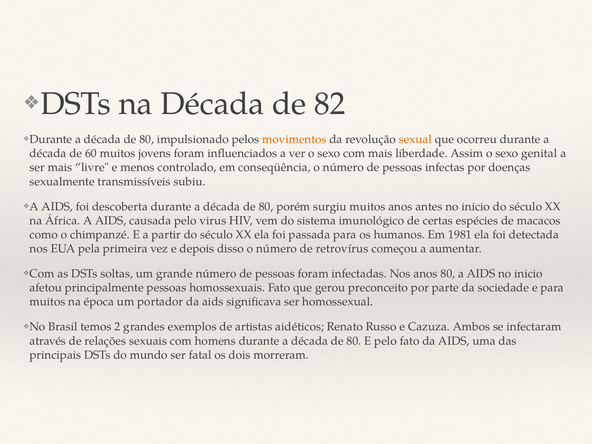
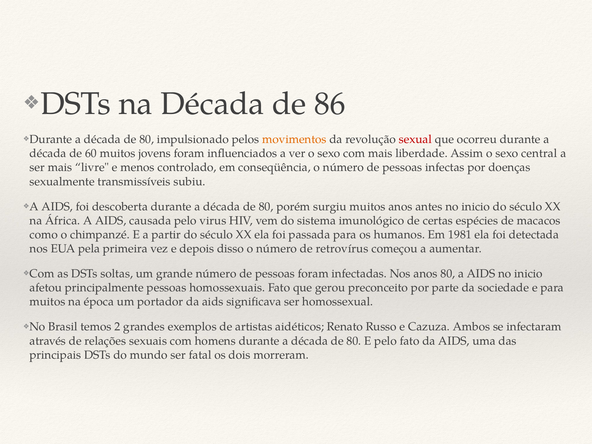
82: 82 -> 86
sexual colour: orange -> red
genital: genital -> central
